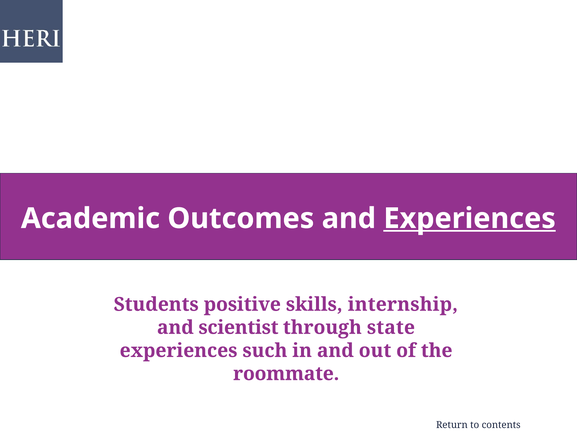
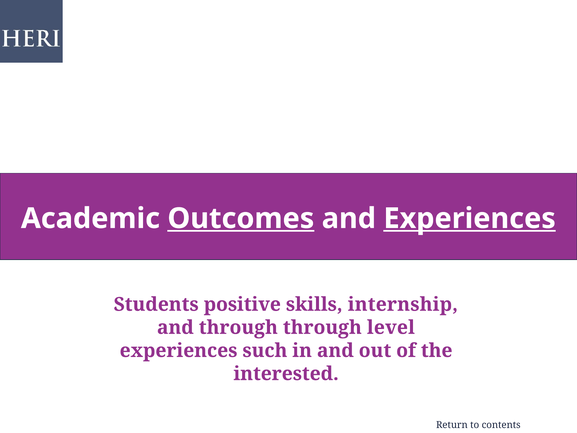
Outcomes underline: none -> present
and scientist: scientist -> through
state: state -> level
roommate: roommate -> interested
